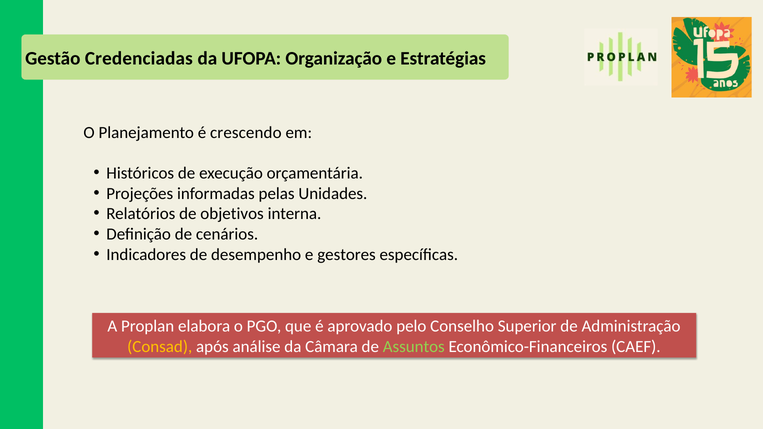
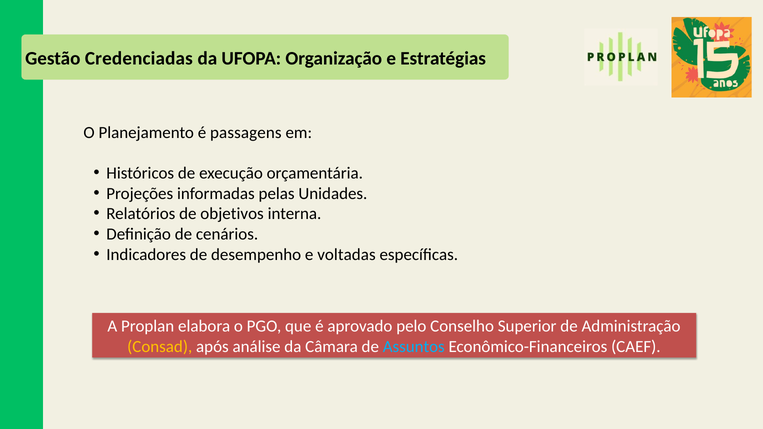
crescendo: crescendo -> passagens
gestores: gestores -> voltadas
Assuntos colour: light green -> light blue
